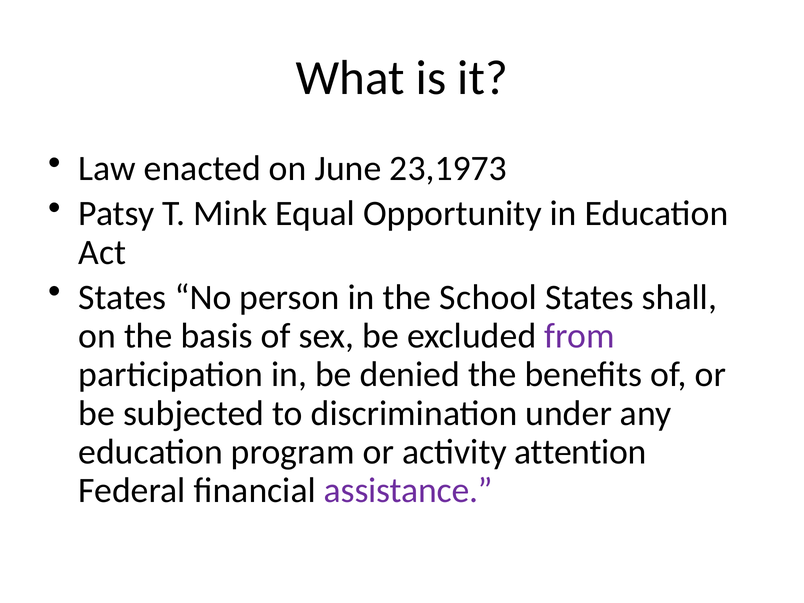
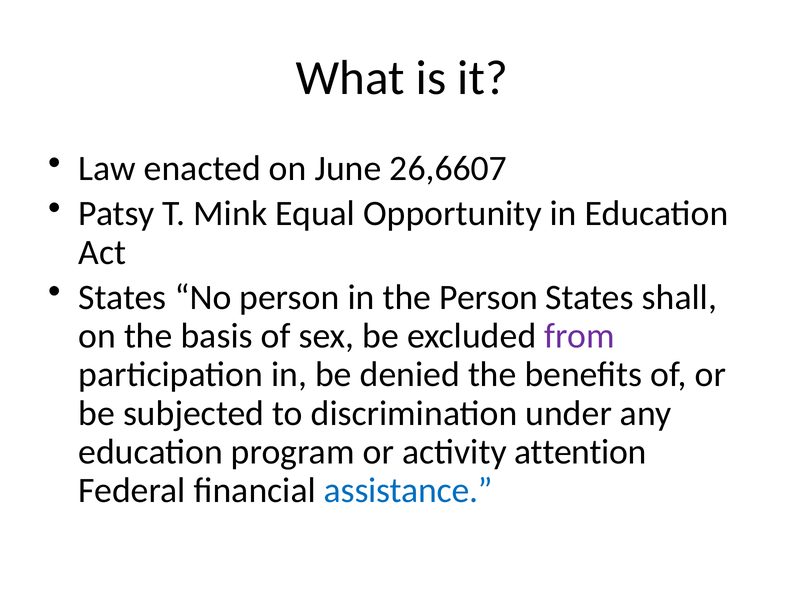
23,1973: 23,1973 -> 26,6607
the School: School -> Person
assistance colour: purple -> blue
